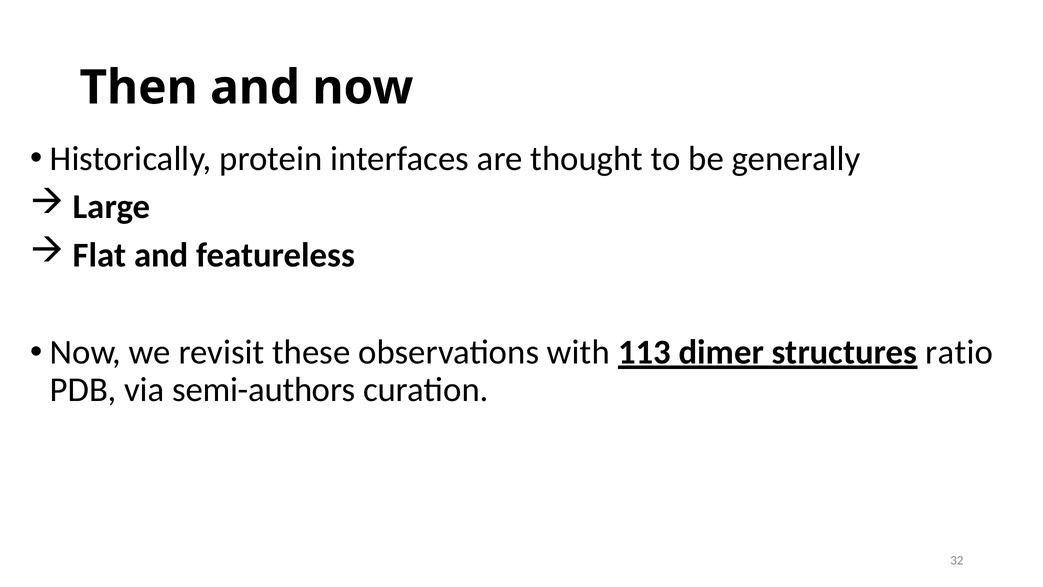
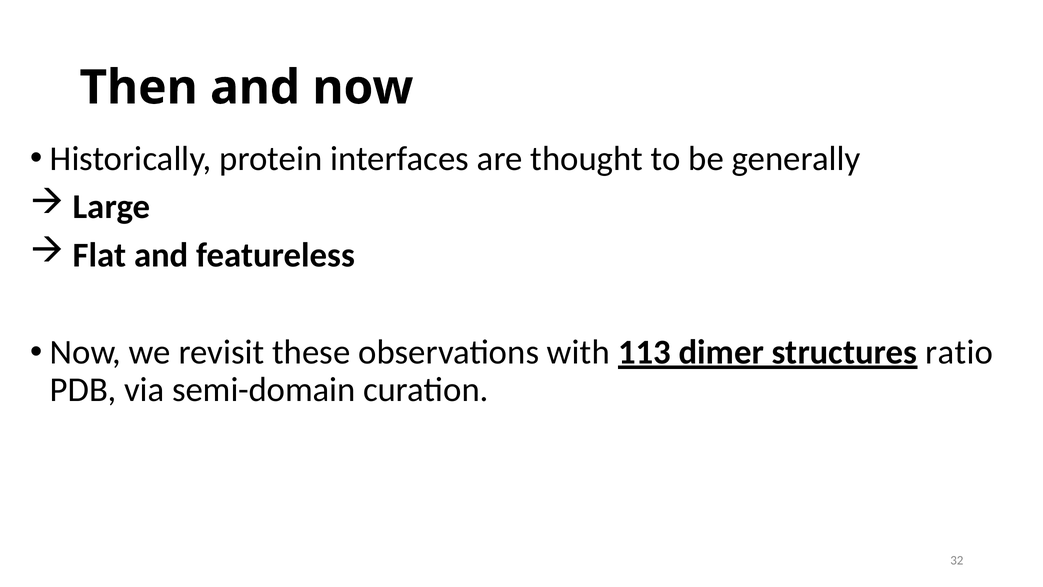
semi-authors: semi-authors -> semi-domain
